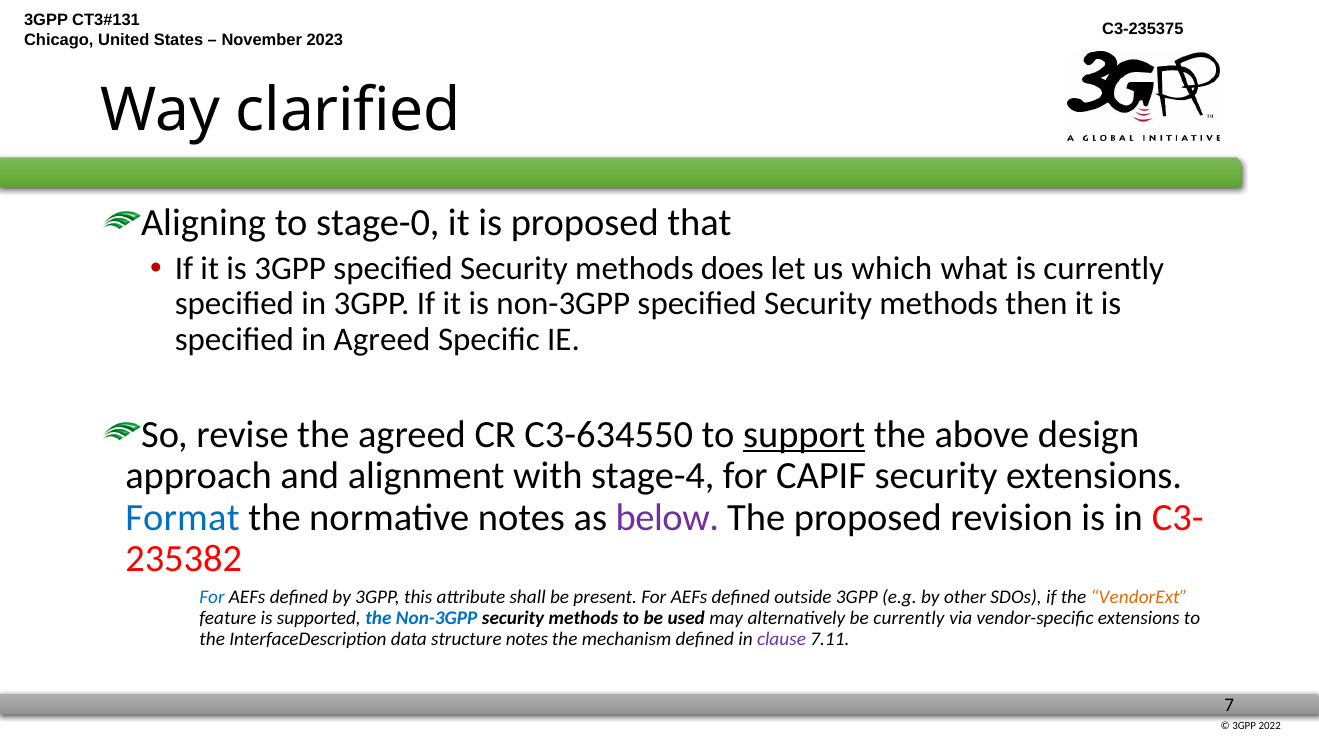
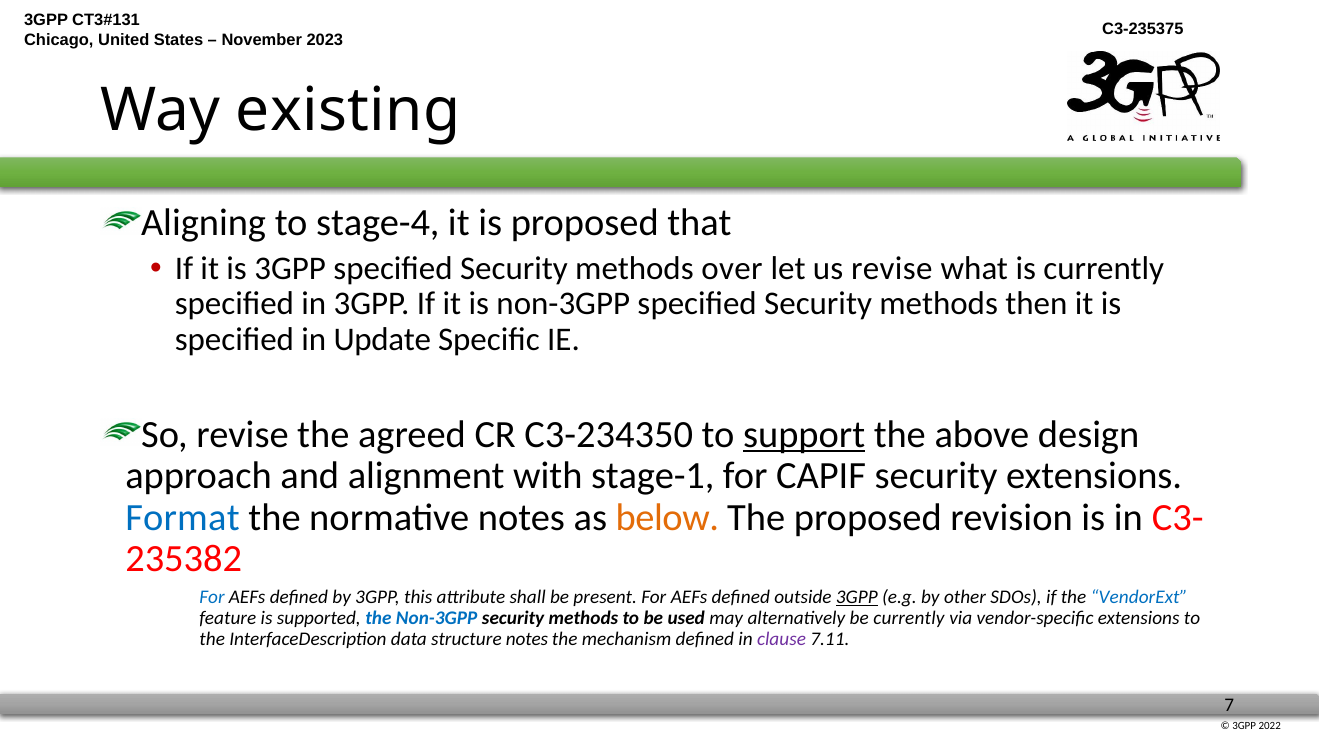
clarified: clarified -> existing
stage-0: stage-0 -> stage-4
does: does -> over
us which: which -> revise
in Agreed: Agreed -> Update
C3-634550: C3-634550 -> C3-234350
stage-4: stage-4 -> stage-1
below colour: purple -> orange
3GPP at (857, 597) underline: none -> present
VendorExt colour: orange -> blue
